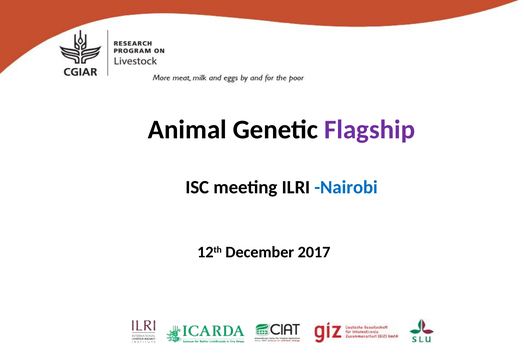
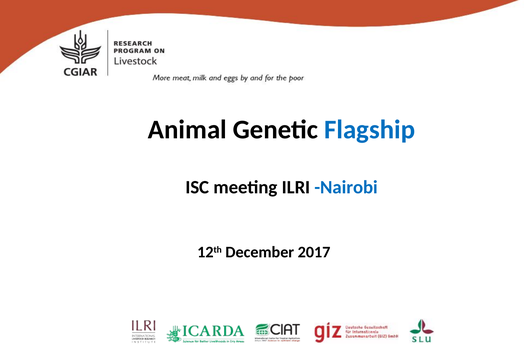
Flagship colour: purple -> blue
